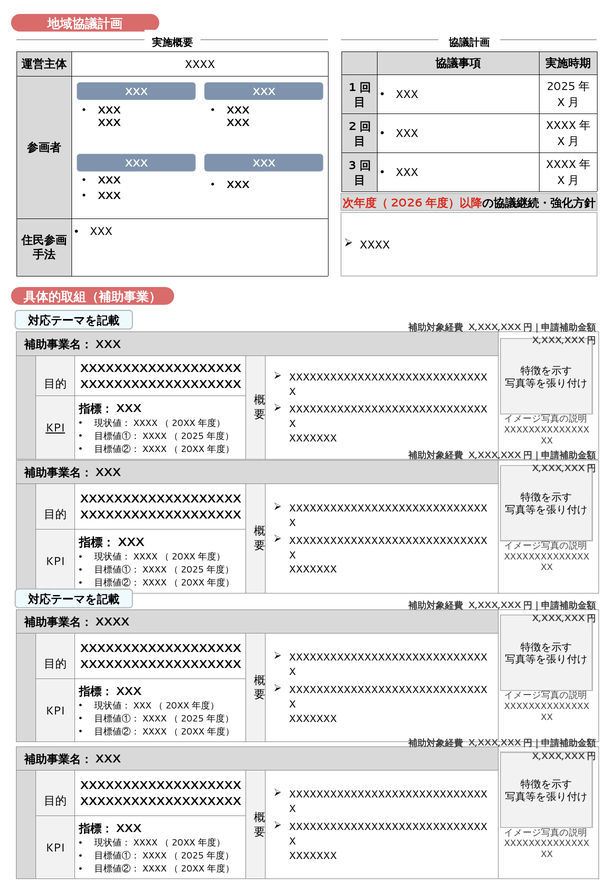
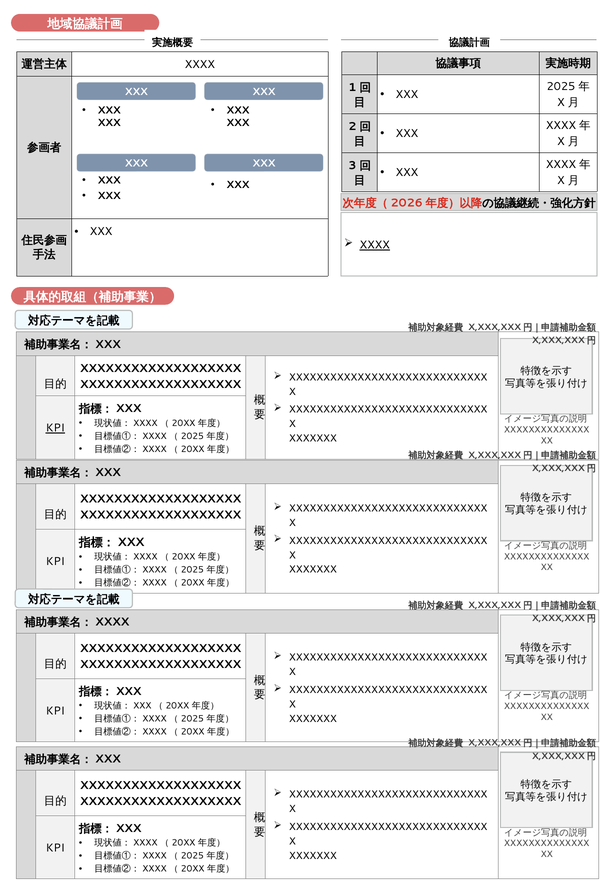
XXXX at (375, 245) underline: none -> present
